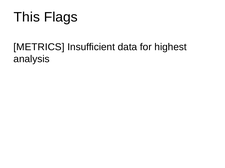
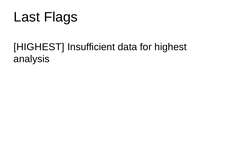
This: This -> Last
METRICS at (39, 47): METRICS -> HIGHEST
